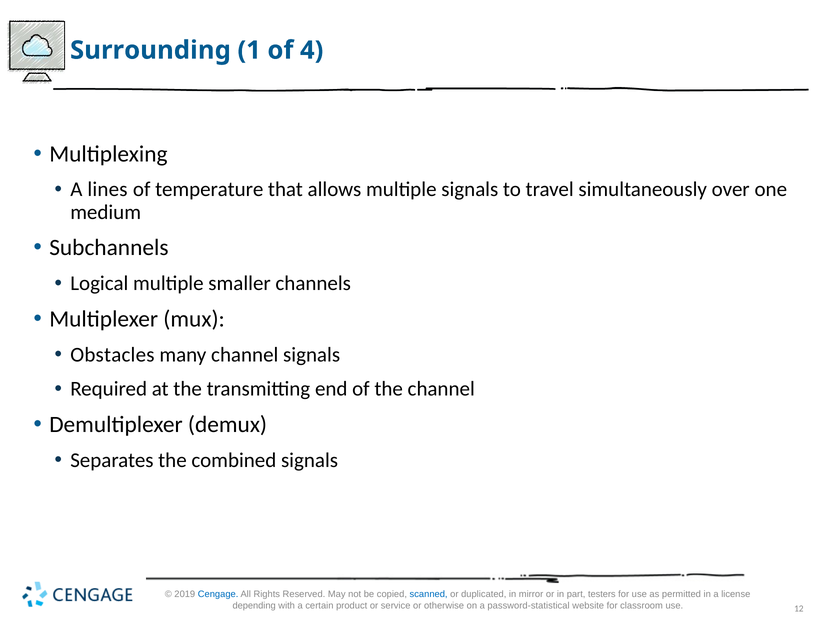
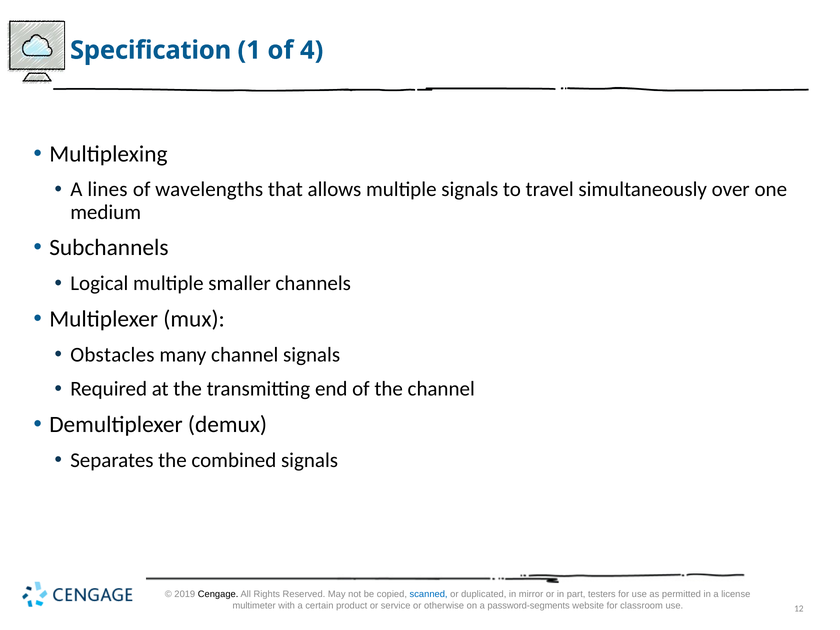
Surrounding: Surrounding -> Specification
temperature: temperature -> wavelengths
Cengage colour: blue -> black
depending: depending -> multimeter
password-statistical: password-statistical -> password-segments
